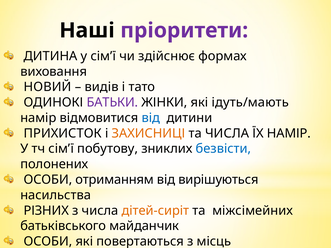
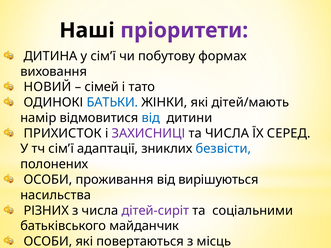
здійснює: здійснює -> побутову
видів: видів -> сімей
БАТЬКИ colour: purple -> blue
ідуть/мають: ідуть/мають -> дітей/мають
ЗАХИСНИЦІ colour: orange -> purple
ЇХ НАМІР: НАМІР -> СЕРЕД
побутову: побутову -> адаптації
отриманням: отриманням -> проживання
дітей-сиріт colour: orange -> purple
міжсімейних: міжсімейних -> соціальними
